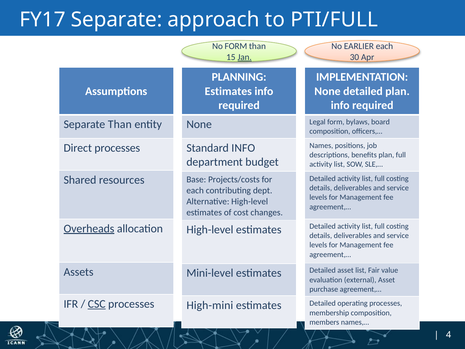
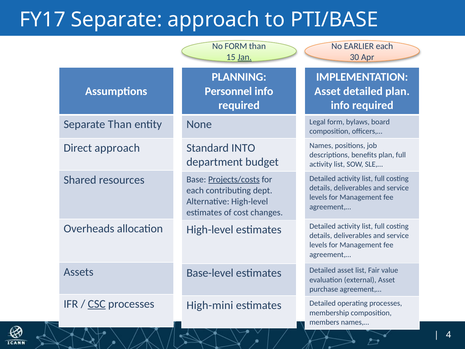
PTI/FULL: PTI/FULL -> PTI/BASE
Estimates at (228, 91): Estimates -> Personnel
None at (327, 91): None -> Asset
Direct processes: processes -> approach
Standard INFO: INFO -> INTO
Projects/costs underline: none -> present
Overheads underline: present -> none
Mini-level: Mini-level -> Base-level
